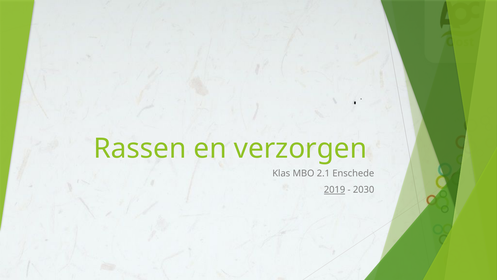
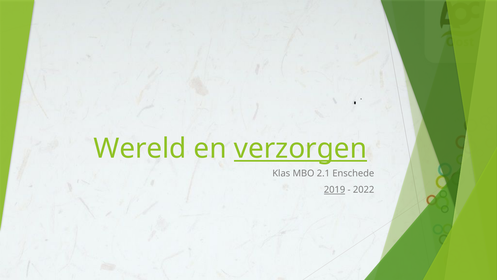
Rassen: Rassen -> Wereld
verzorgen underline: none -> present
2030: 2030 -> 2022
